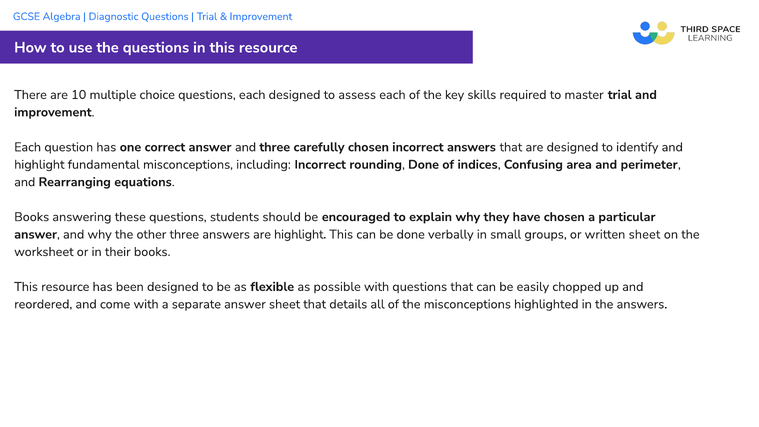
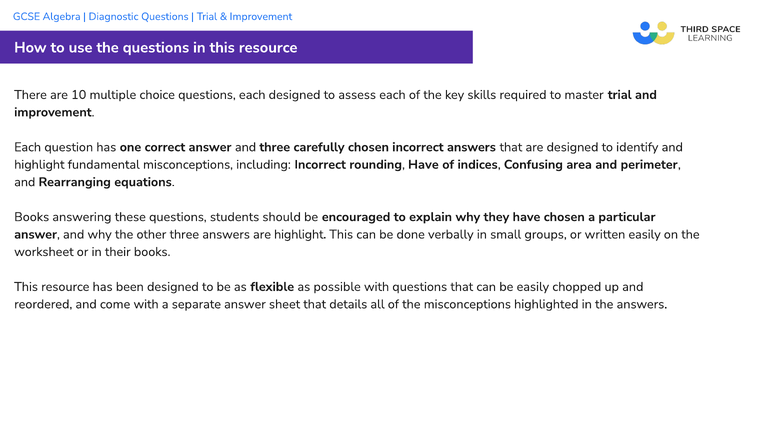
rounding Done: Done -> Have
written sheet: sheet -> easily
